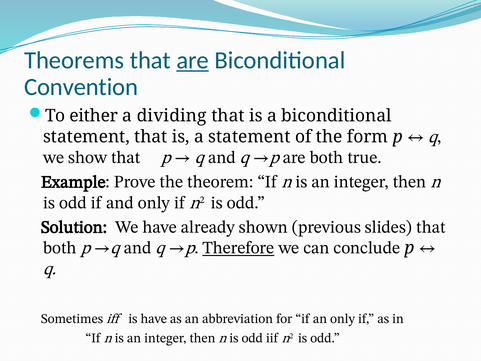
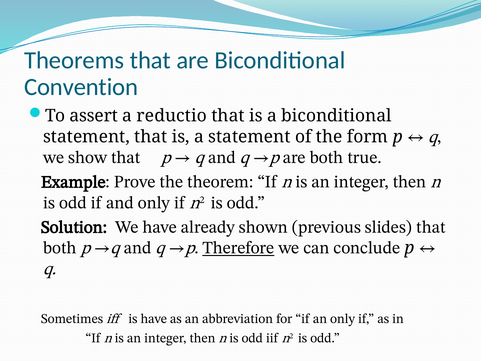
are at (193, 60) underline: present -> none
either: either -> assert
dividing: dividing -> reductio
